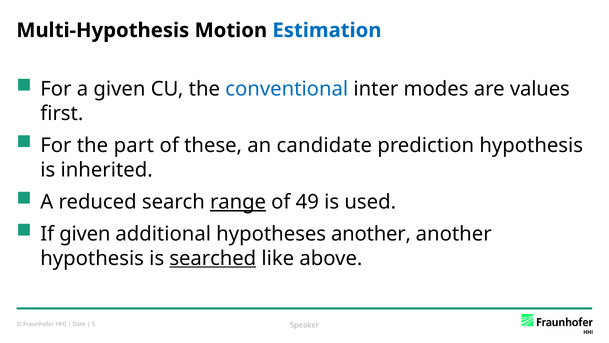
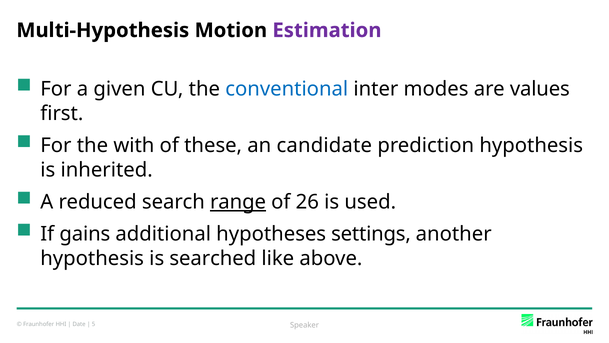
Estimation colour: blue -> purple
part: part -> with
49: 49 -> 26
If given: given -> gains
hypotheses another: another -> settings
searched underline: present -> none
